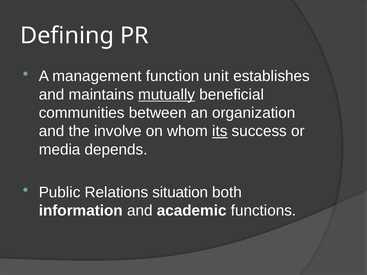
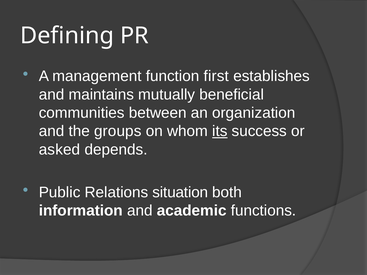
unit: unit -> first
mutually underline: present -> none
involve: involve -> groups
media: media -> asked
